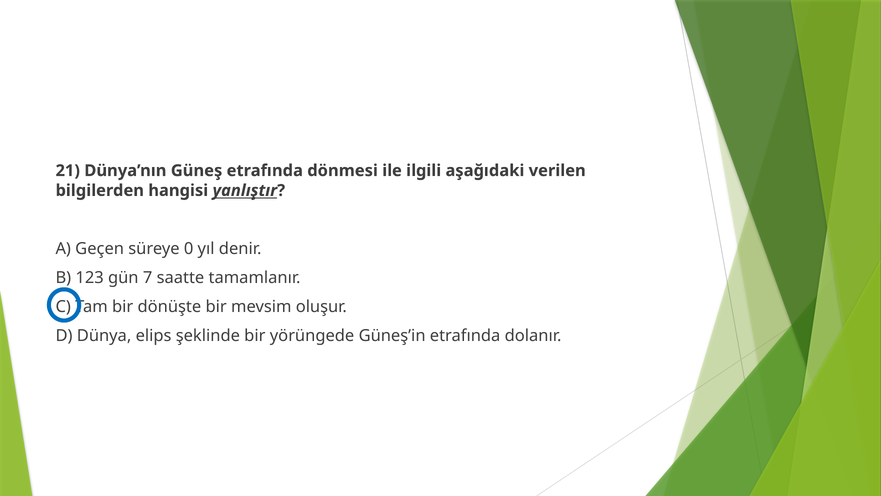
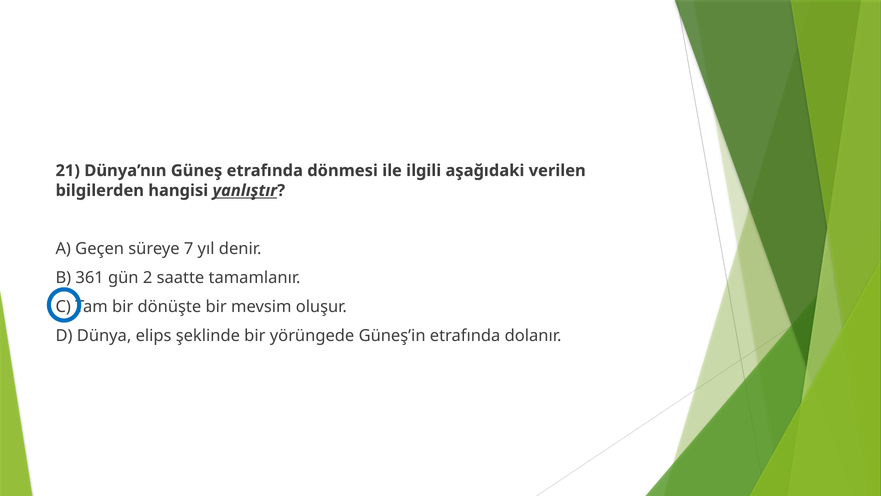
0: 0 -> 7
123: 123 -> 361
7: 7 -> 2
